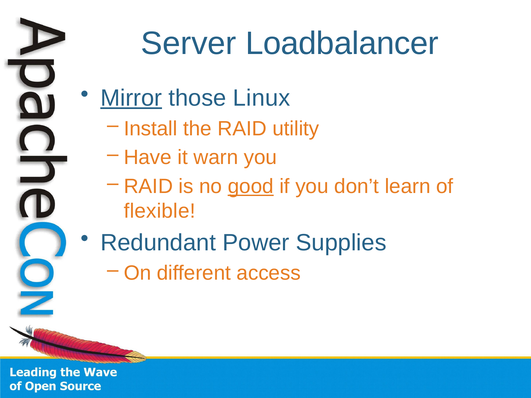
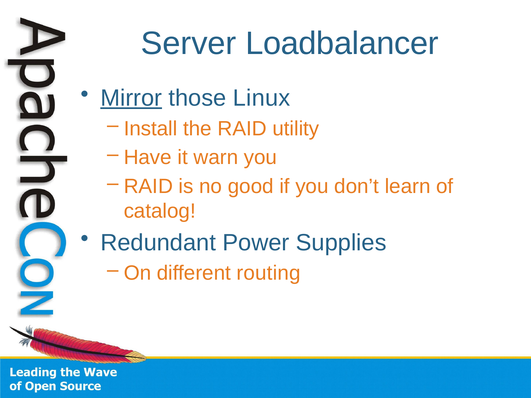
good underline: present -> none
flexible: flexible -> catalog
access: access -> routing
